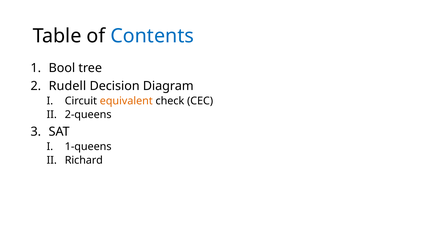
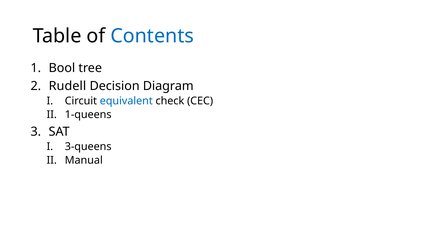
equivalent colour: orange -> blue
2-queens: 2-queens -> 1-queens
1-queens: 1-queens -> 3-queens
Richard: Richard -> Manual
